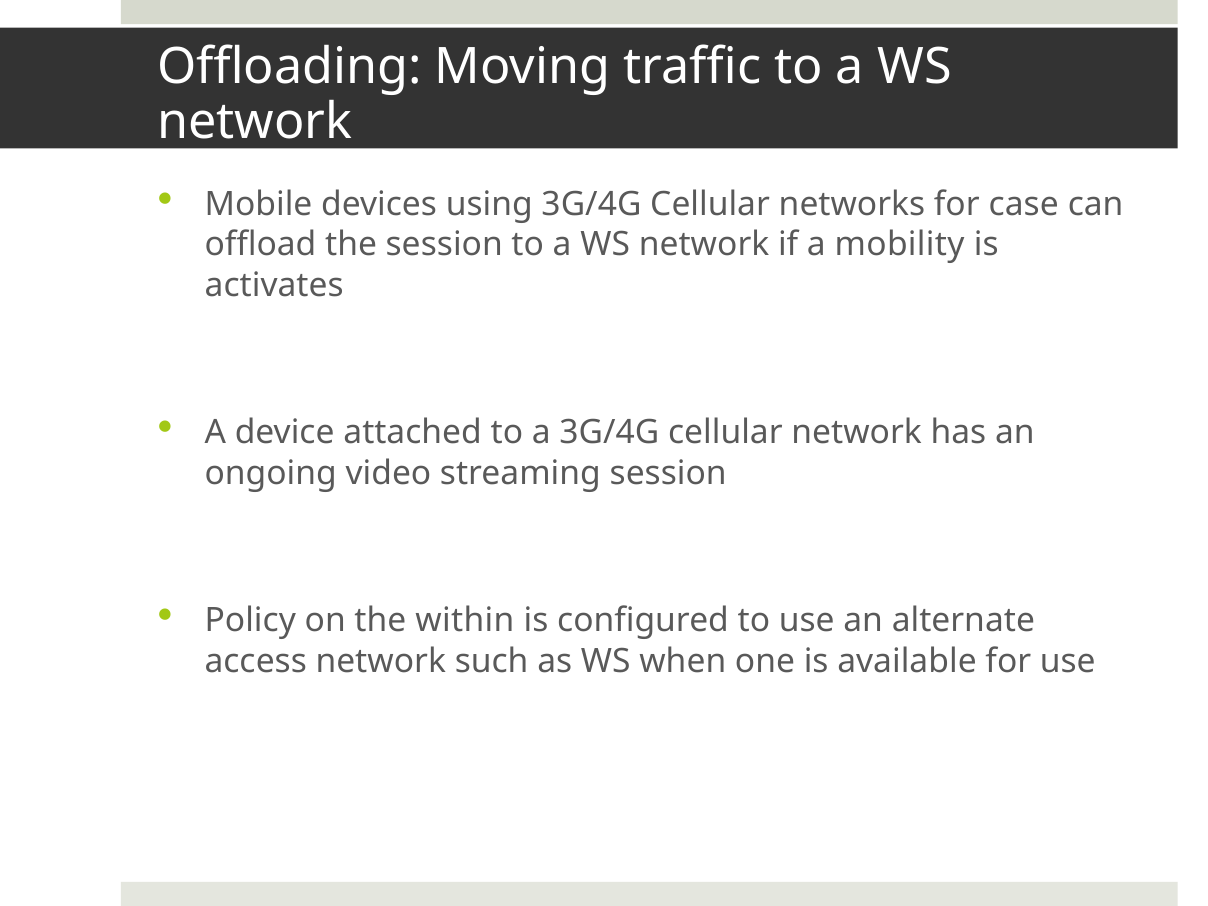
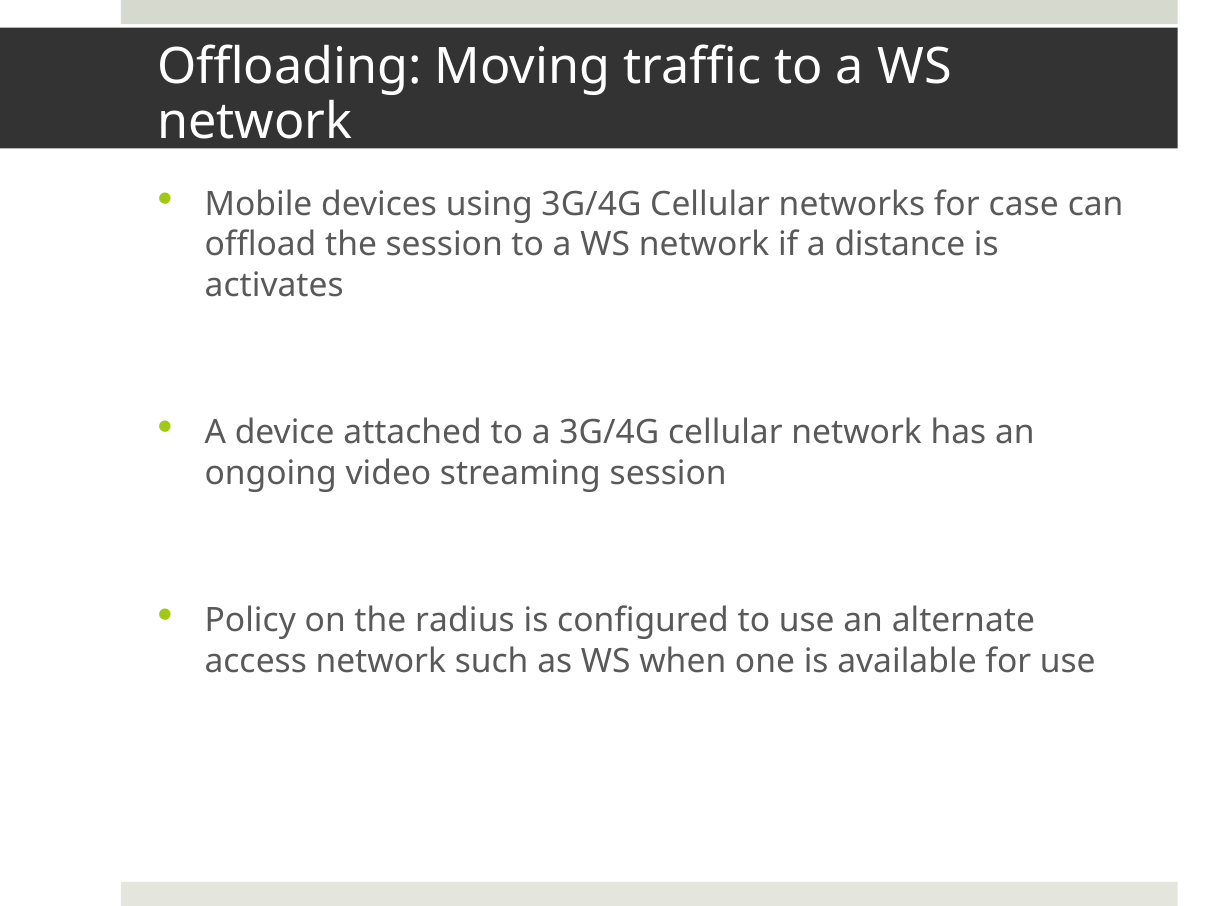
mobility: mobility -> distance
within: within -> radius
